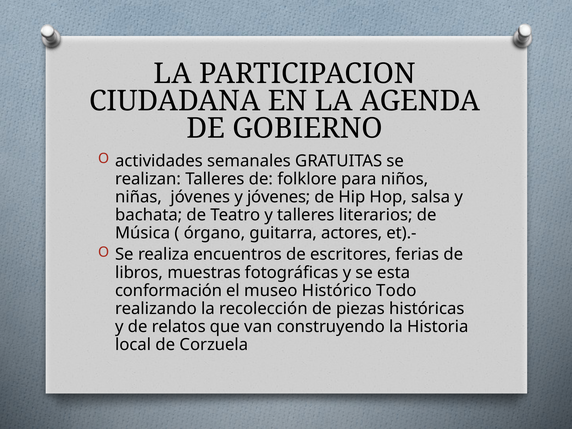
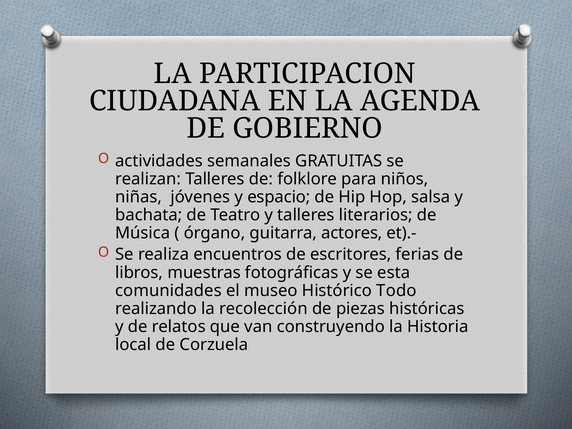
y jóvenes: jóvenes -> espacio
conformación: conformación -> comunidades
